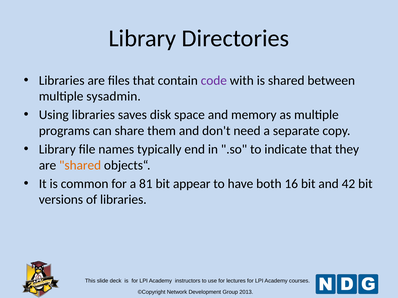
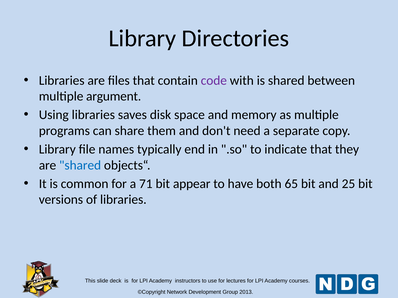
sysadmin: sysadmin -> argument
shared at (80, 165) colour: orange -> blue
81: 81 -> 71
16: 16 -> 65
42: 42 -> 25
